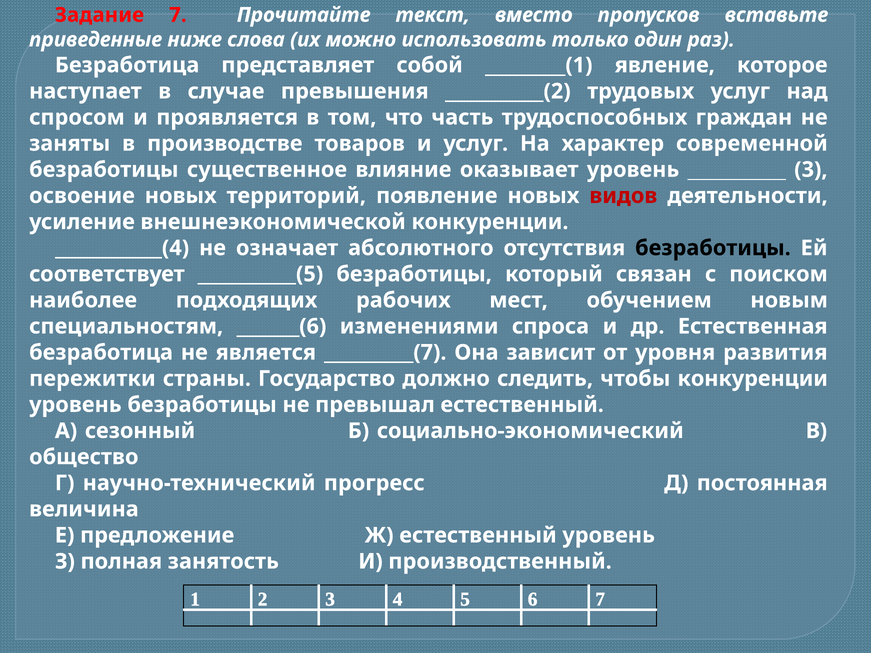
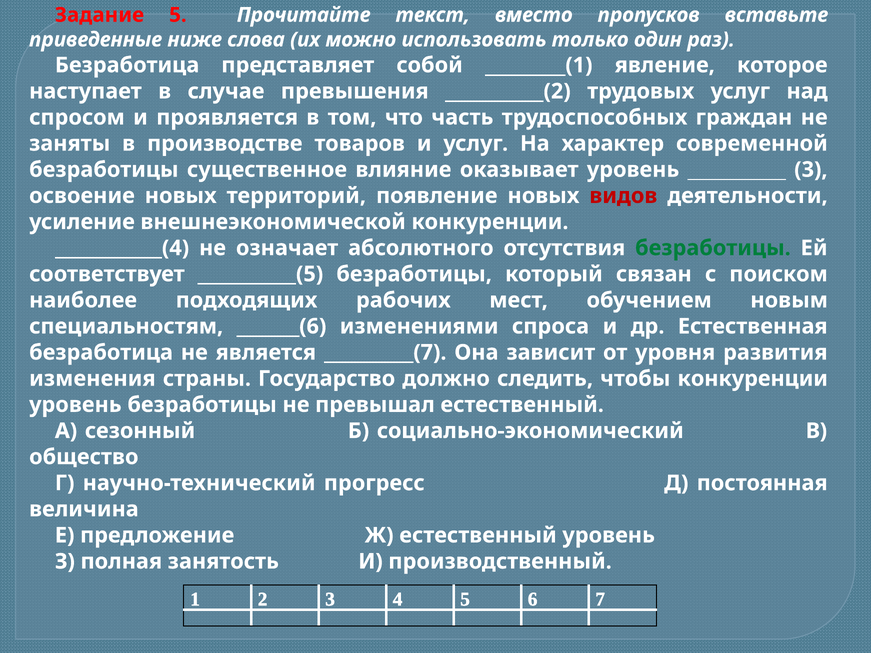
Задание 7: 7 -> 5
безработицы at (713, 248) colour: black -> green
пережитки: пережитки -> изменения
